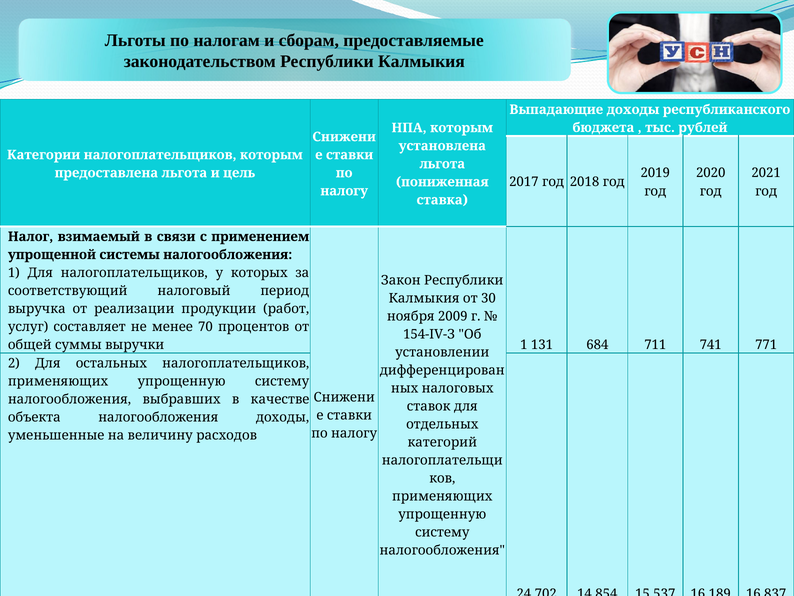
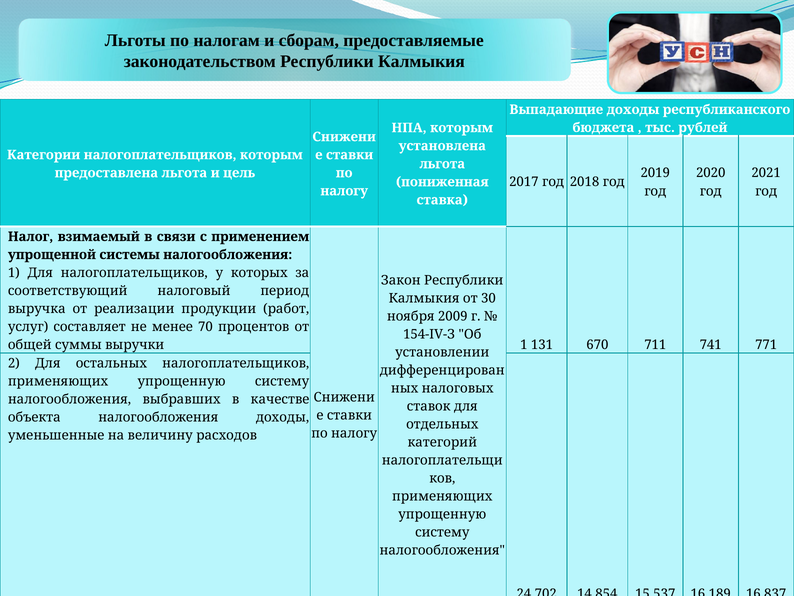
684: 684 -> 670
